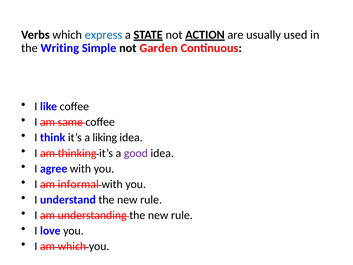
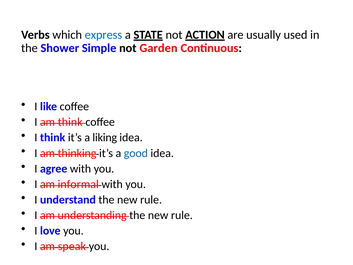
Writing: Writing -> Shower
am same: same -> think
good colour: purple -> blue
am which: which -> speak
